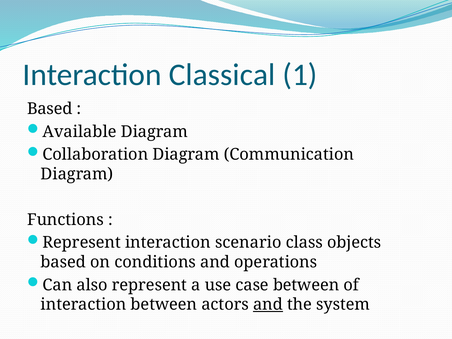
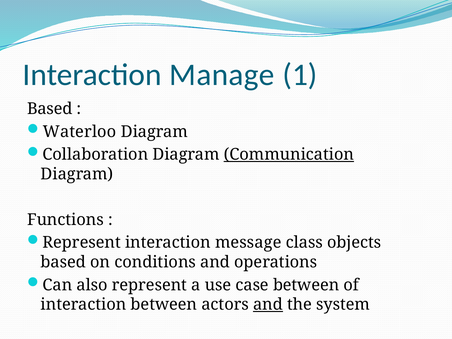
Classical: Classical -> Manage
Available: Available -> Waterloo
Communication underline: none -> present
scenario: scenario -> message
